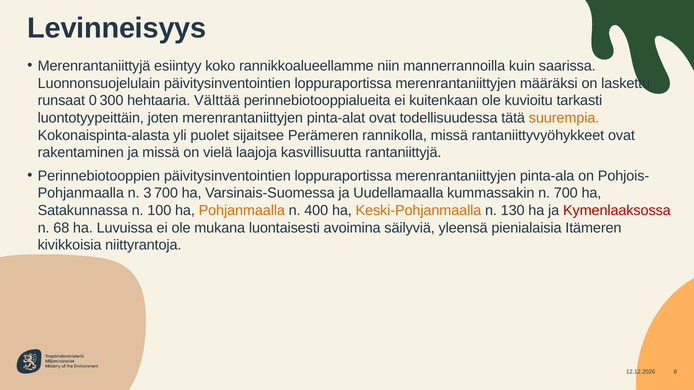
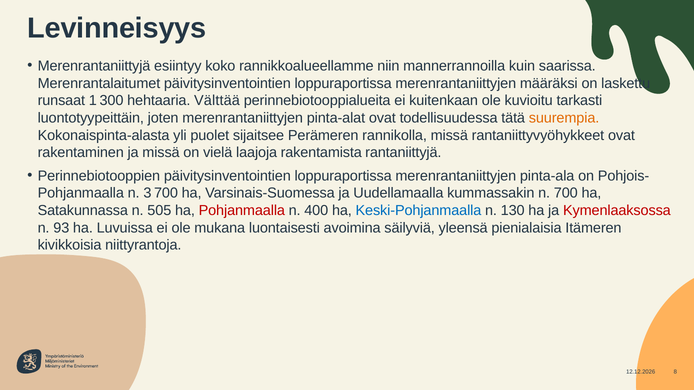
Luonnonsuojelulain: Luonnonsuojelulain -> Merenrantalaitumet
0: 0 -> 1
kasvillisuutta: kasvillisuutta -> rakentamista
100: 100 -> 505
Pohjanmaalla at (242, 211) colour: orange -> red
Keski-Pohjanmaalla colour: orange -> blue
68: 68 -> 93
